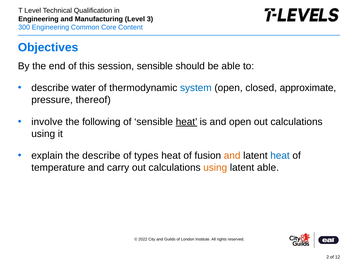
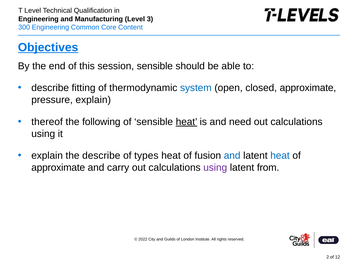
Objectives underline: none -> present
water: water -> fitting
pressure thereof: thereof -> explain
involve: involve -> thereof
and open: open -> need
and at (232, 155) colour: orange -> blue
temperature at (58, 167): temperature -> approximate
using at (215, 167) colour: orange -> purple
latent able: able -> from
